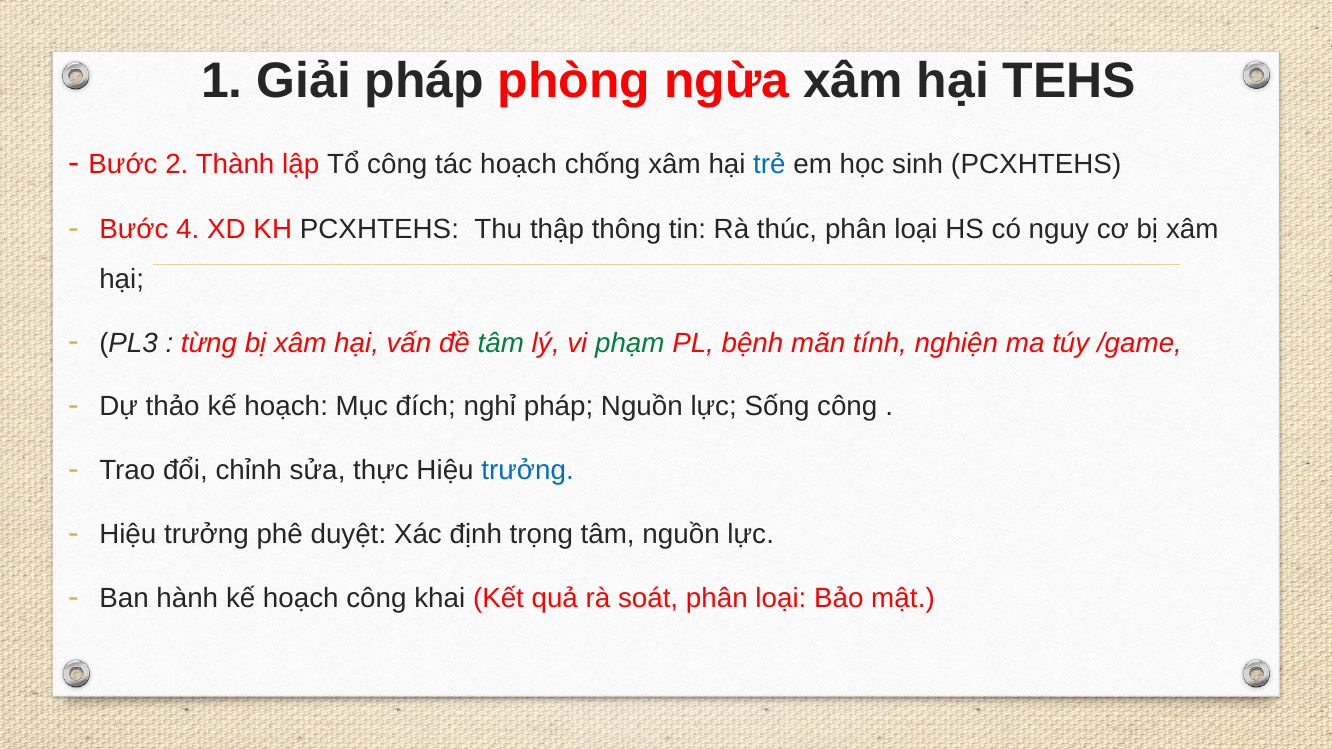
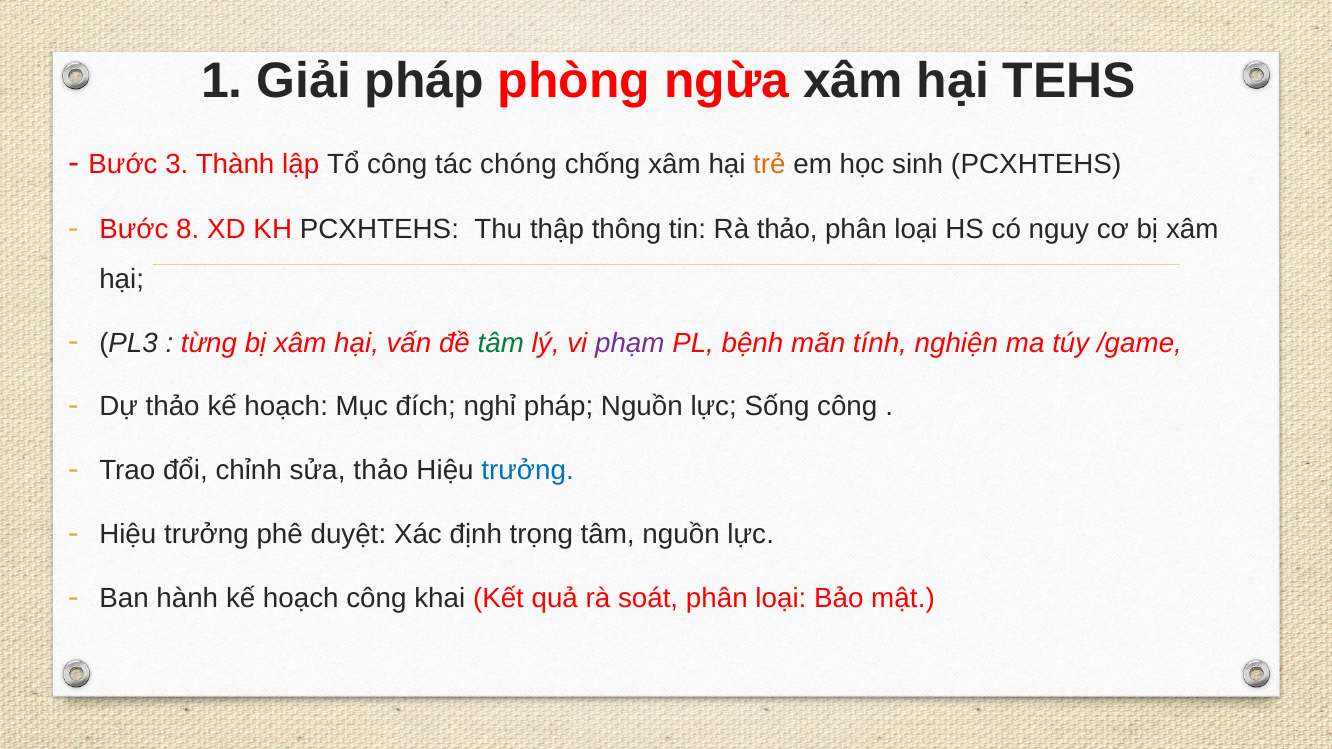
2: 2 -> 3
tác hoạch: hoạch -> chóng
trẻ colour: blue -> orange
4: 4 -> 8
Rà thúc: thúc -> thảo
phạm colour: green -> purple
sửa thực: thực -> thảo
